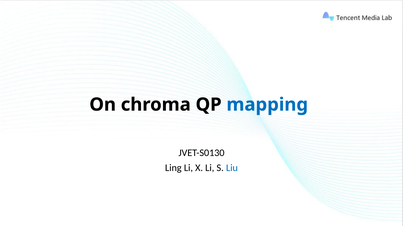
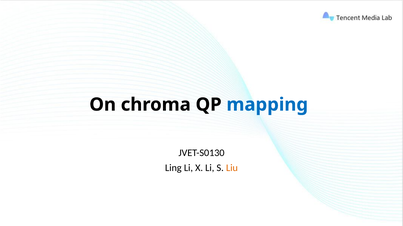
Liu colour: blue -> orange
